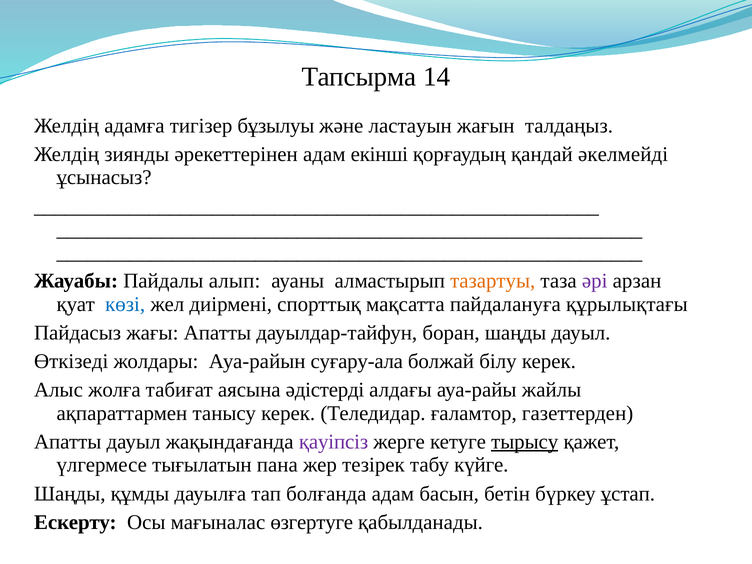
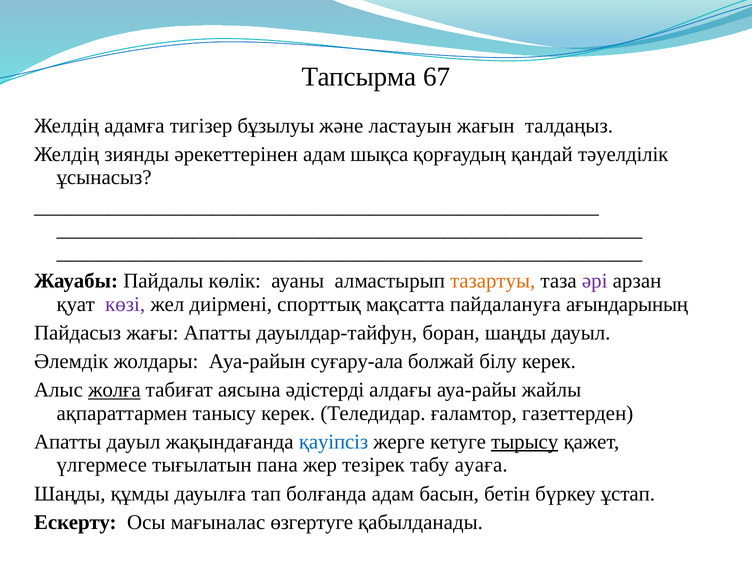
14: 14 -> 67
екінші: екінші -> шықса
әкелмейді: әкелмейді -> тәуелділік
алып: алып -> көлік
көзі colour: blue -> purple
құрылықтағы: құрылықтағы -> ағындарының
Өткізеді: Өткізеді -> Әлемдік
жолға underline: none -> present
қауіпсіз colour: purple -> blue
күйге: күйге -> ауаға
